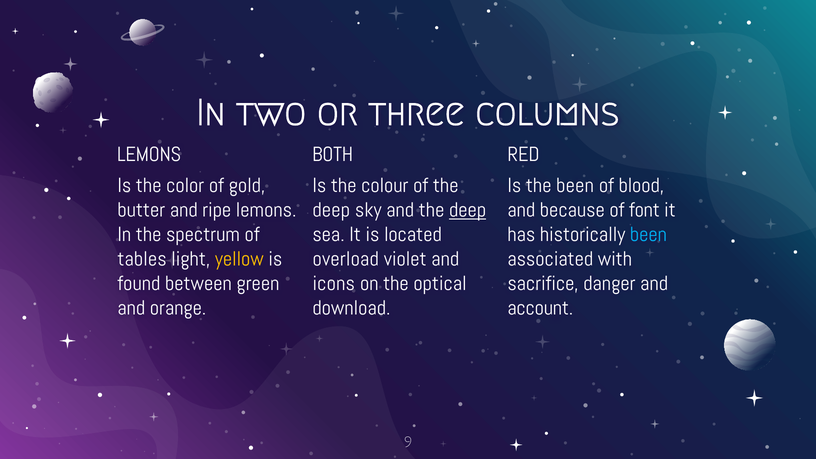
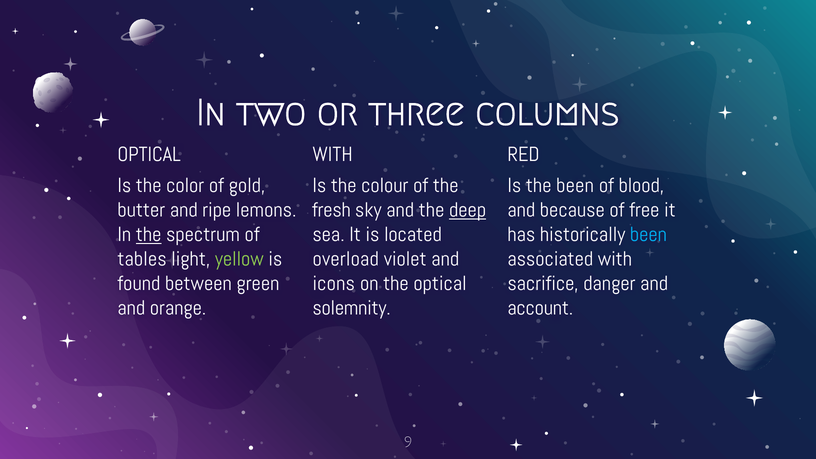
LEMONS at (149, 154): LEMONS -> OPTICAL
BOTH at (333, 154): BOTH -> WITH
deep at (331, 210): deep -> fresh
font: font -> free
the at (149, 235) underline: none -> present
yellow colour: yellow -> light green
download: download -> solemnity
